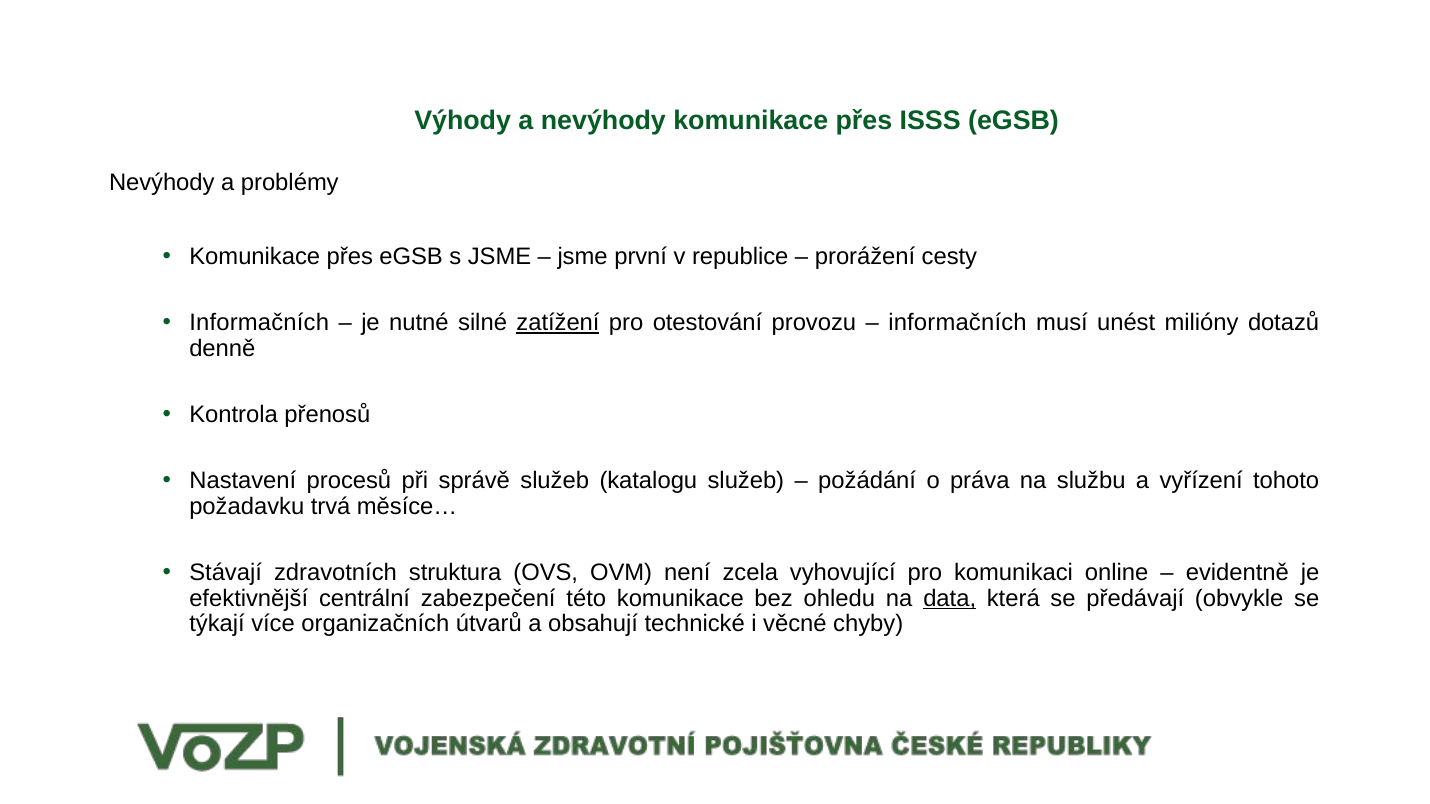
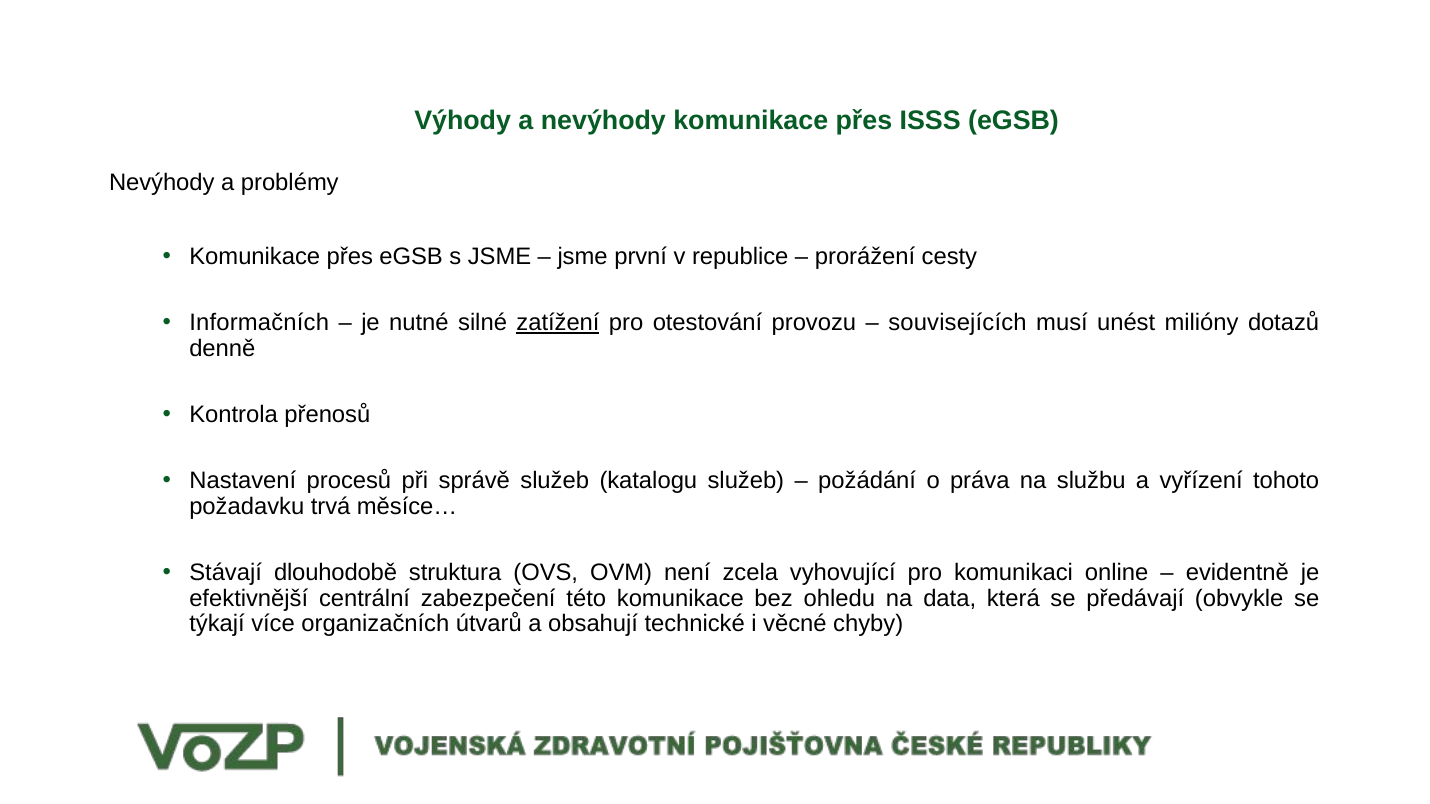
informačních at (957, 323): informačních -> souvisejících
zdravotních: zdravotních -> dlouhodobě
data underline: present -> none
